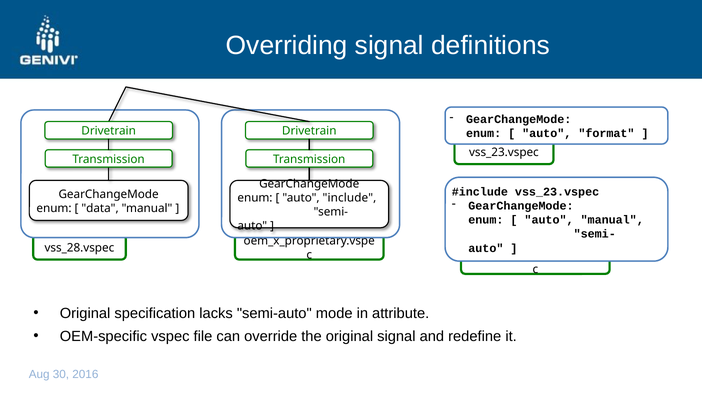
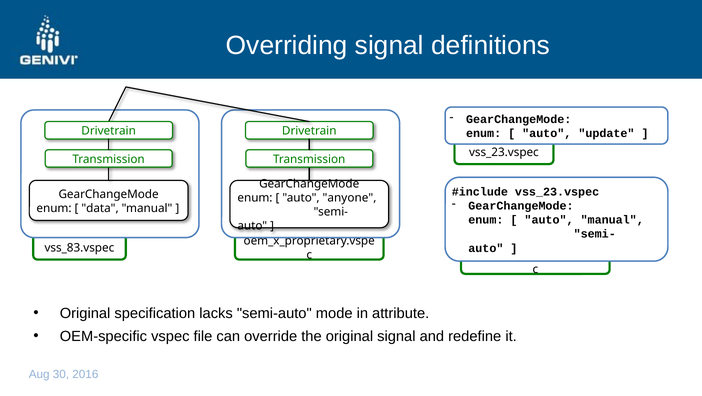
format: format -> update
include: include -> anyone
vss_28.vspec: vss_28.vspec -> vss_83.vspec
